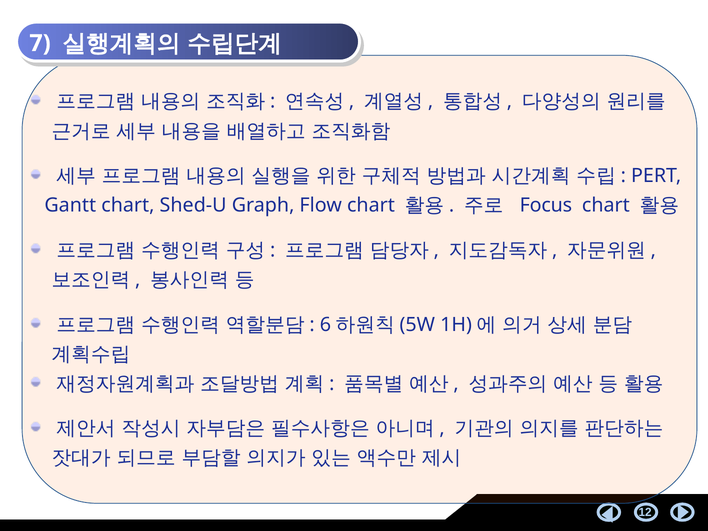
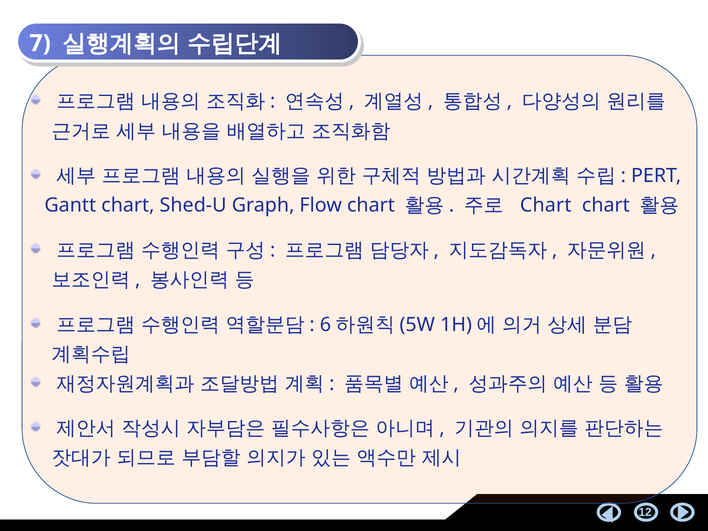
Focus at (546, 205): Focus -> Chart
